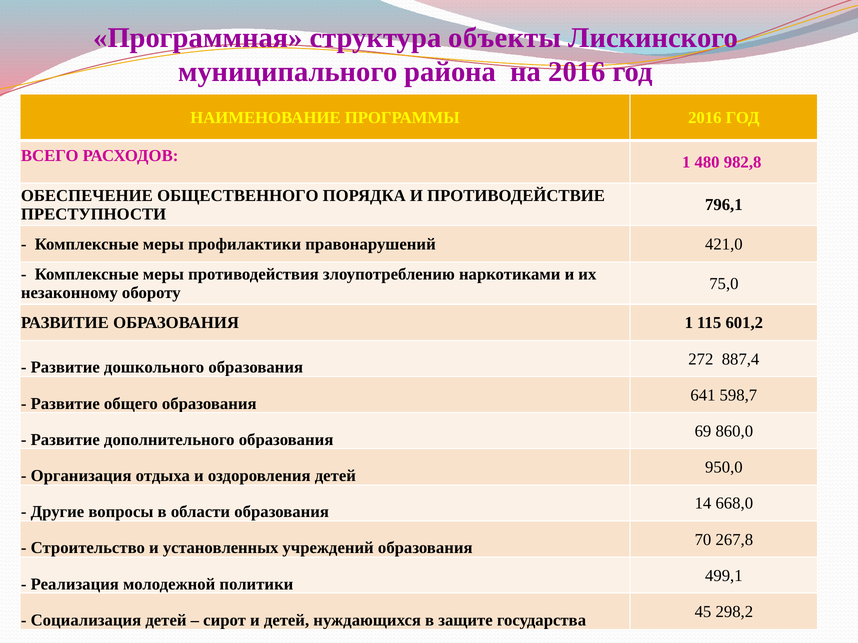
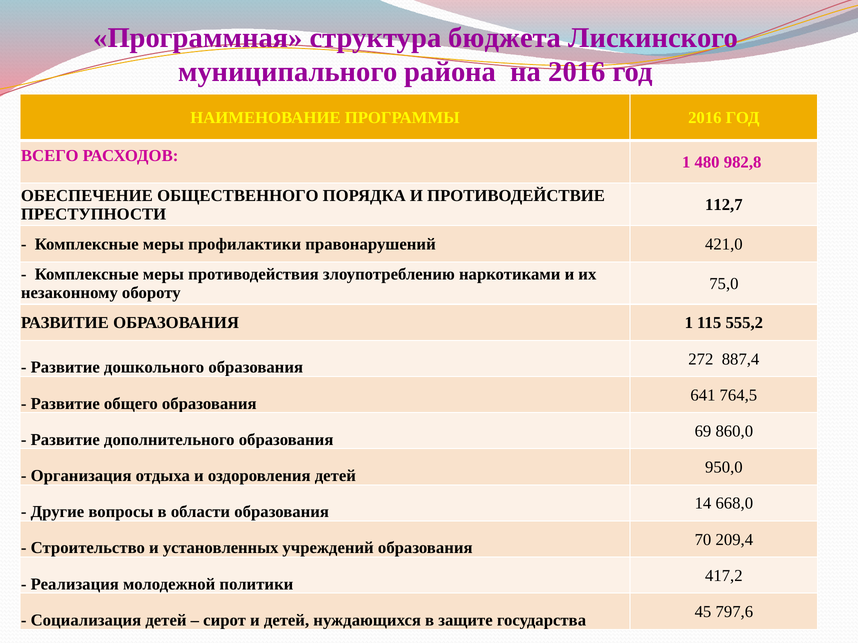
объекты: объекты -> бюджета
796,1: 796,1 -> 112,7
601,2: 601,2 -> 555,2
598,7: 598,7 -> 764,5
267,8: 267,8 -> 209,4
499,1: 499,1 -> 417,2
298,2: 298,2 -> 797,6
